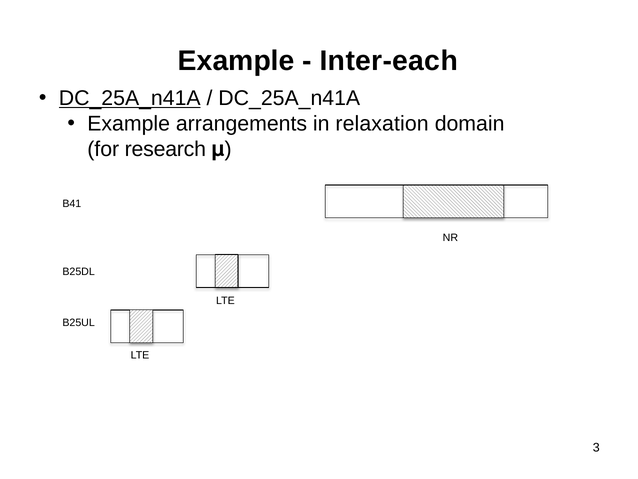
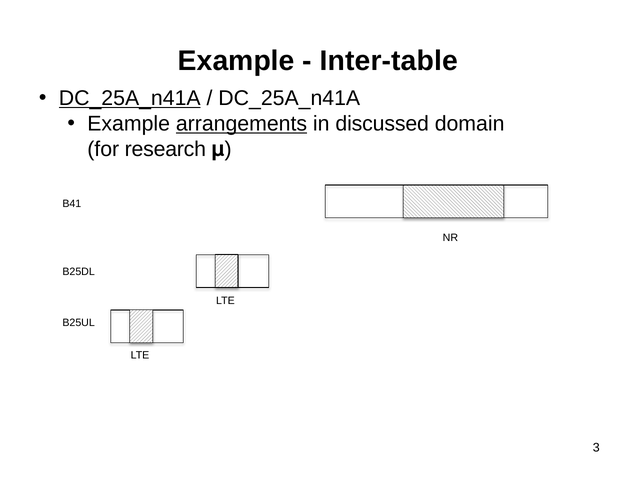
Inter-each: Inter-each -> Inter-table
arrangements underline: none -> present
relaxation: relaxation -> discussed
